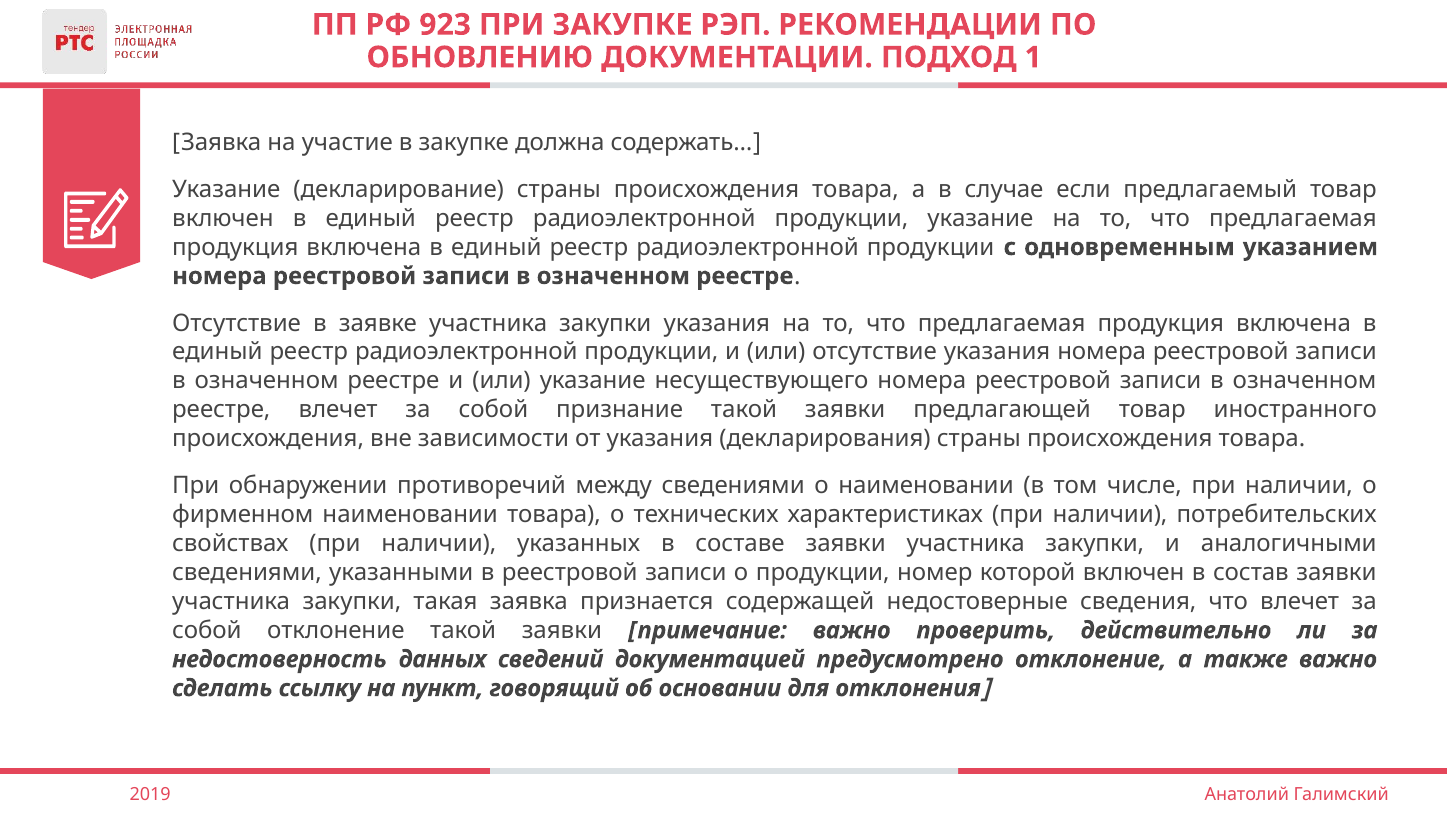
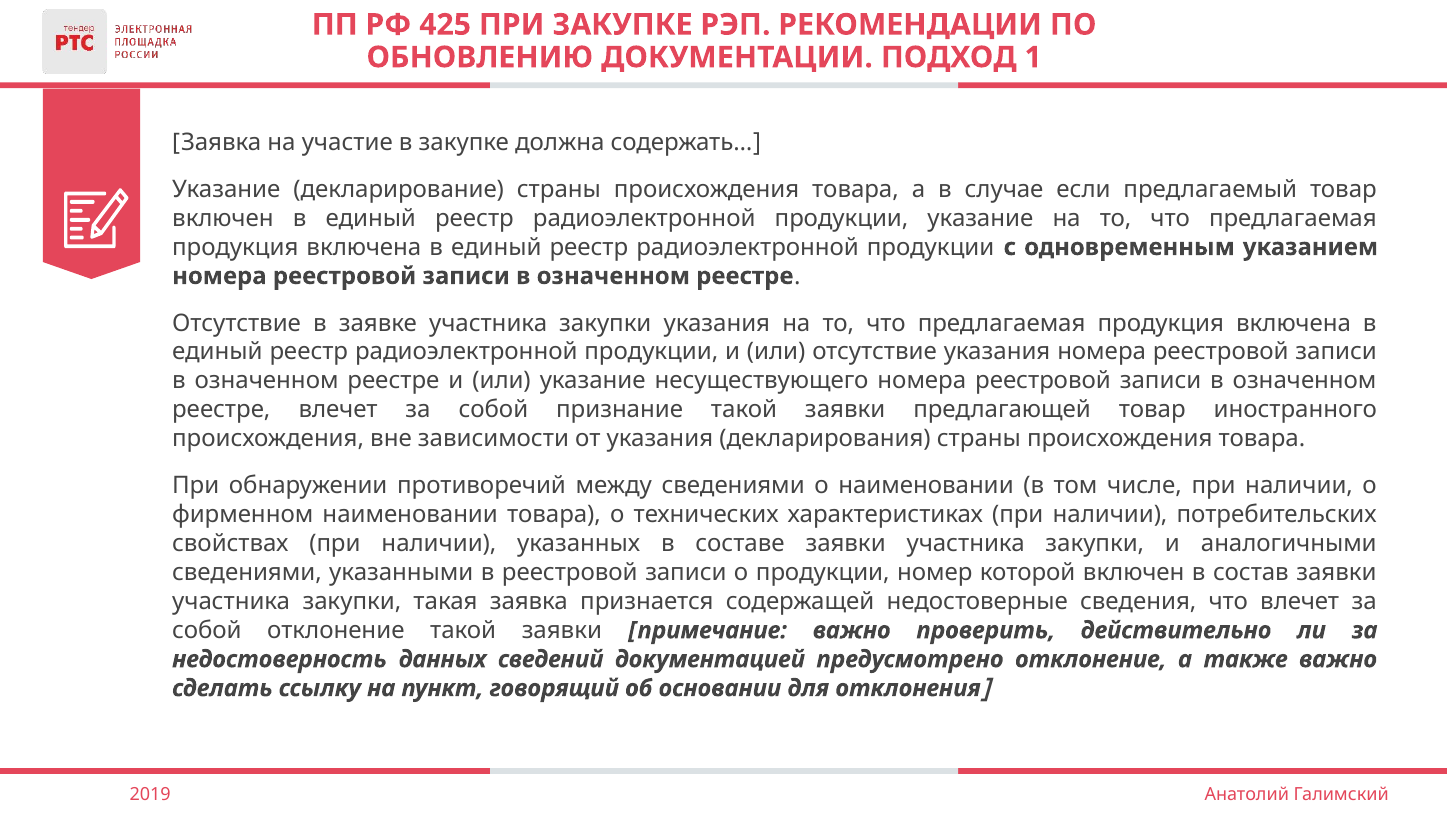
923: 923 -> 425
